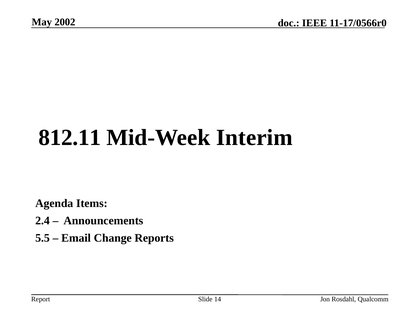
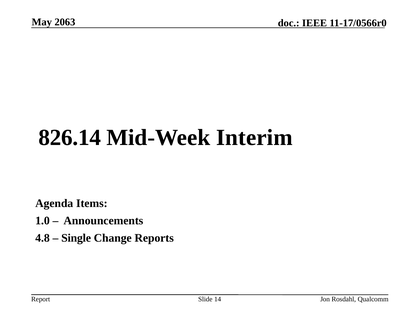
2002: 2002 -> 2063
812.11: 812.11 -> 826.14
2.4: 2.4 -> 1.0
5.5: 5.5 -> 4.8
Email: Email -> Single
